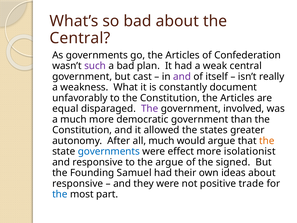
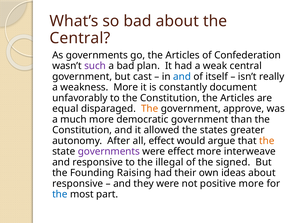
and at (182, 77) colour: purple -> blue
weakness What: What -> More
The at (150, 109) colour: purple -> orange
involved: involved -> approve
all much: much -> effect
governments at (109, 151) colour: blue -> purple
isolationist: isolationist -> interweave
the argue: argue -> illegal
Samuel: Samuel -> Raising
positive trade: trade -> more
